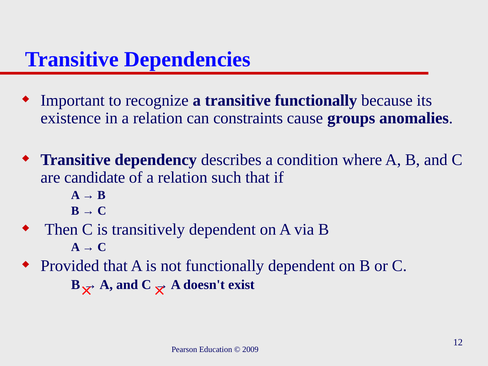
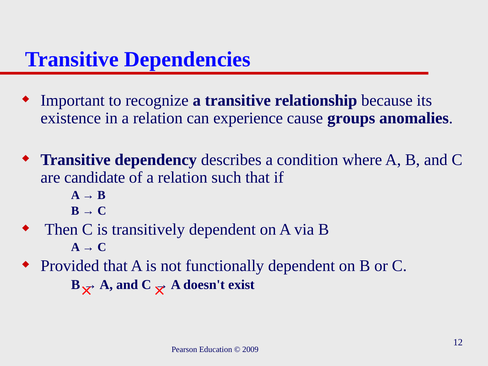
transitive functionally: functionally -> relationship
constraints: constraints -> experience
